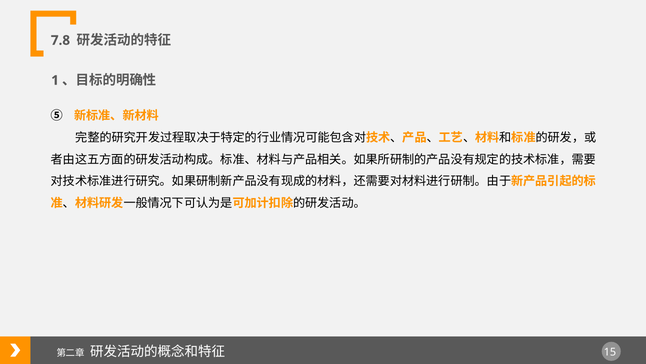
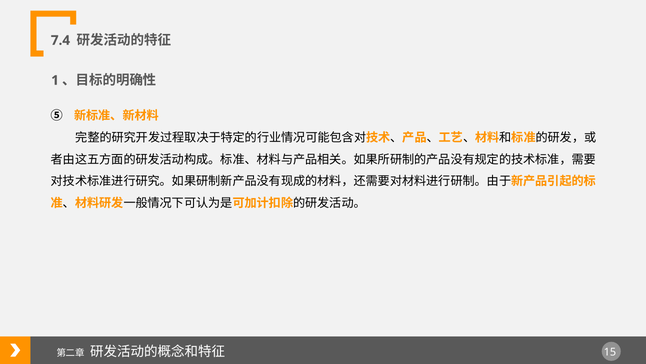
7.8: 7.8 -> 7.4
